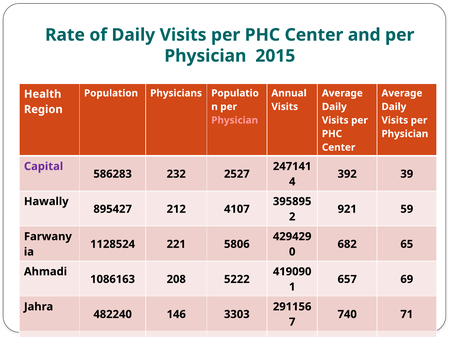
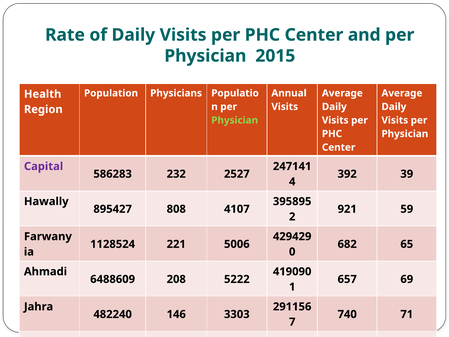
Physician at (235, 120) colour: pink -> light green
212: 212 -> 808
5806: 5806 -> 5006
1086163: 1086163 -> 6488609
